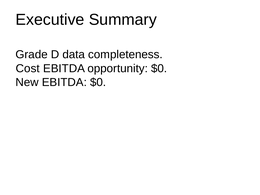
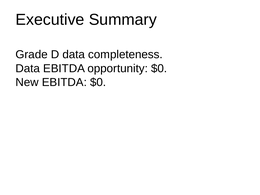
Cost at (28, 68): Cost -> Data
